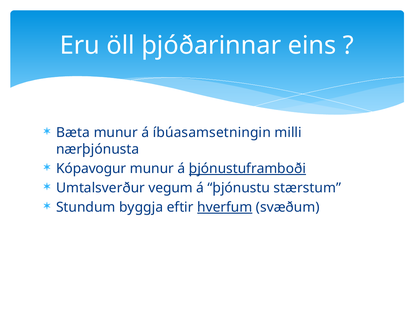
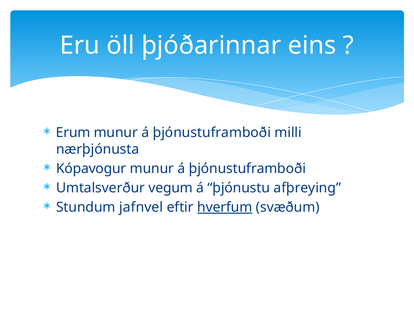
Bæta: Bæta -> Erum
íbúasamsetningin at (212, 132): íbúasamsetningin -> þjónustuframboði
þjónustuframboði at (247, 168) underline: present -> none
stærstum: stærstum -> afþreying
byggja: byggja -> jafnvel
